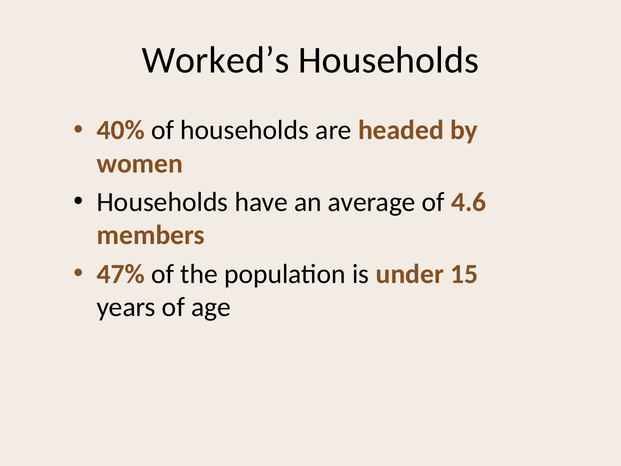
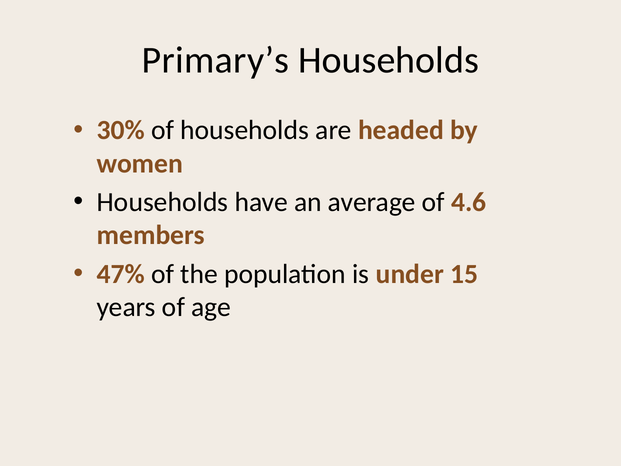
Worked’s: Worked’s -> Primary’s
40%: 40% -> 30%
